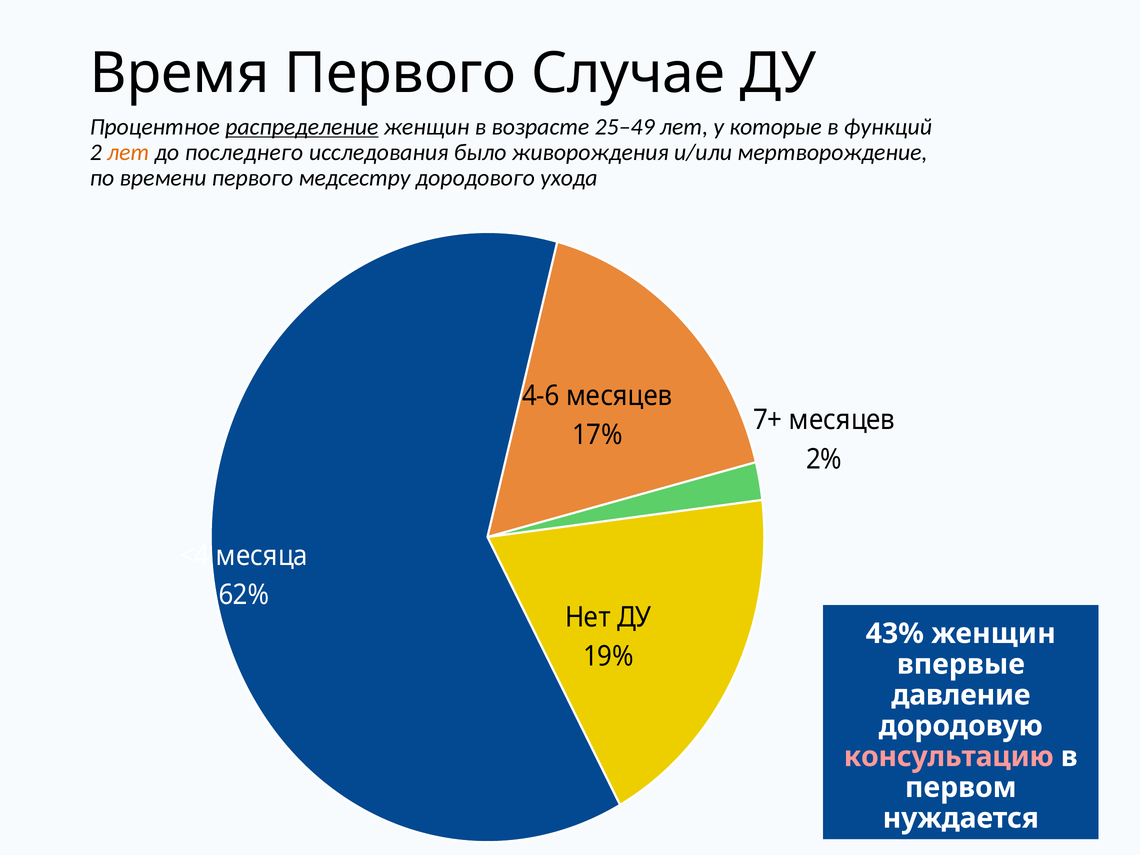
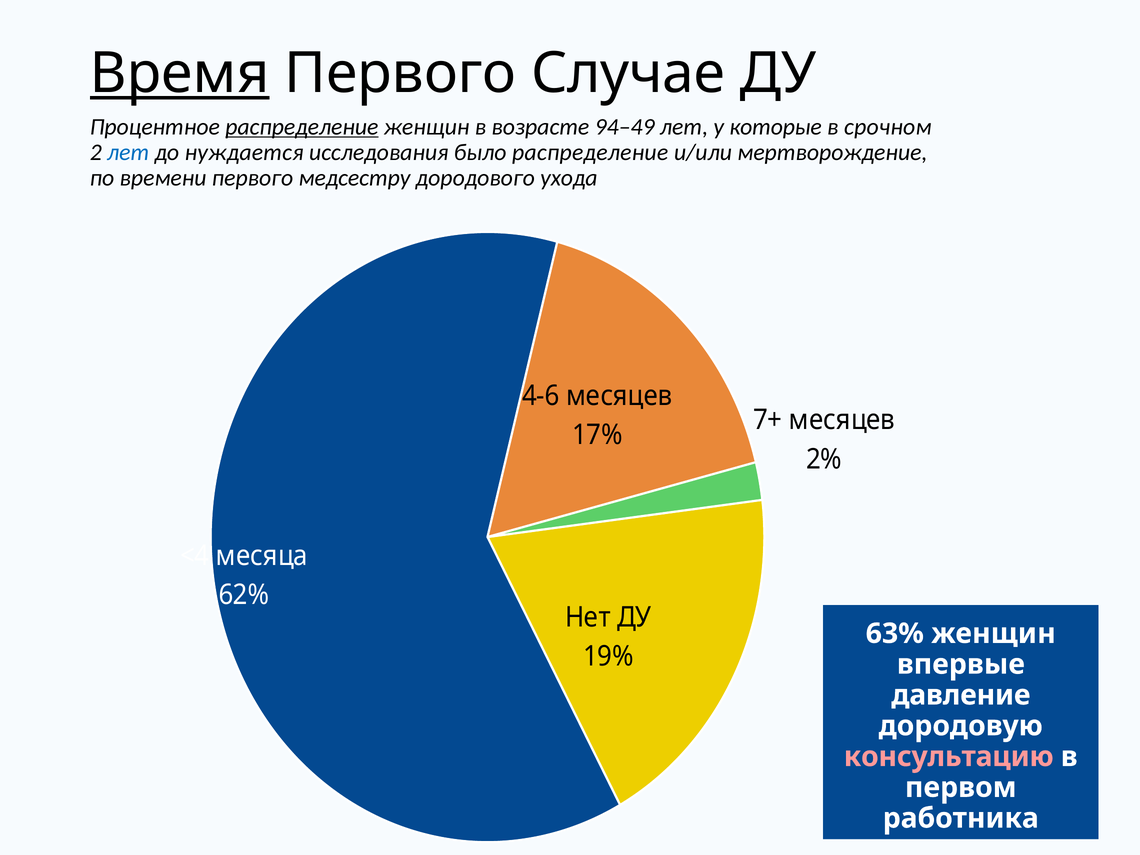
Время underline: none -> present
25–49: 25–49 -> 94–49
функций: функций -> срочном
лет at (128, 152) colour: orange -> blue
последнего: последнего -> нуждается
было живорождения: живорождения -> распределение
43%: 43% -> 63%
нуждается: нуждается -> работника
